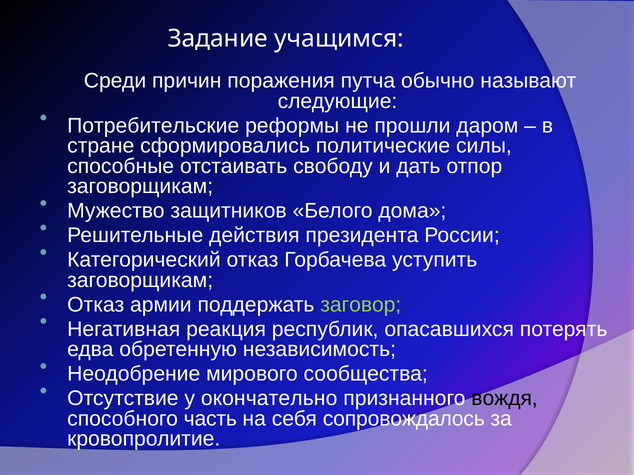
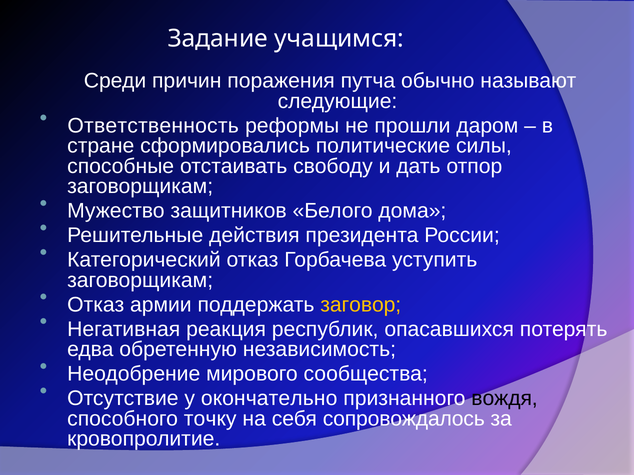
Потребительские: Потребительские -> Ответственность
заговор colour: light green -> yellow
часть: часть -> точку
